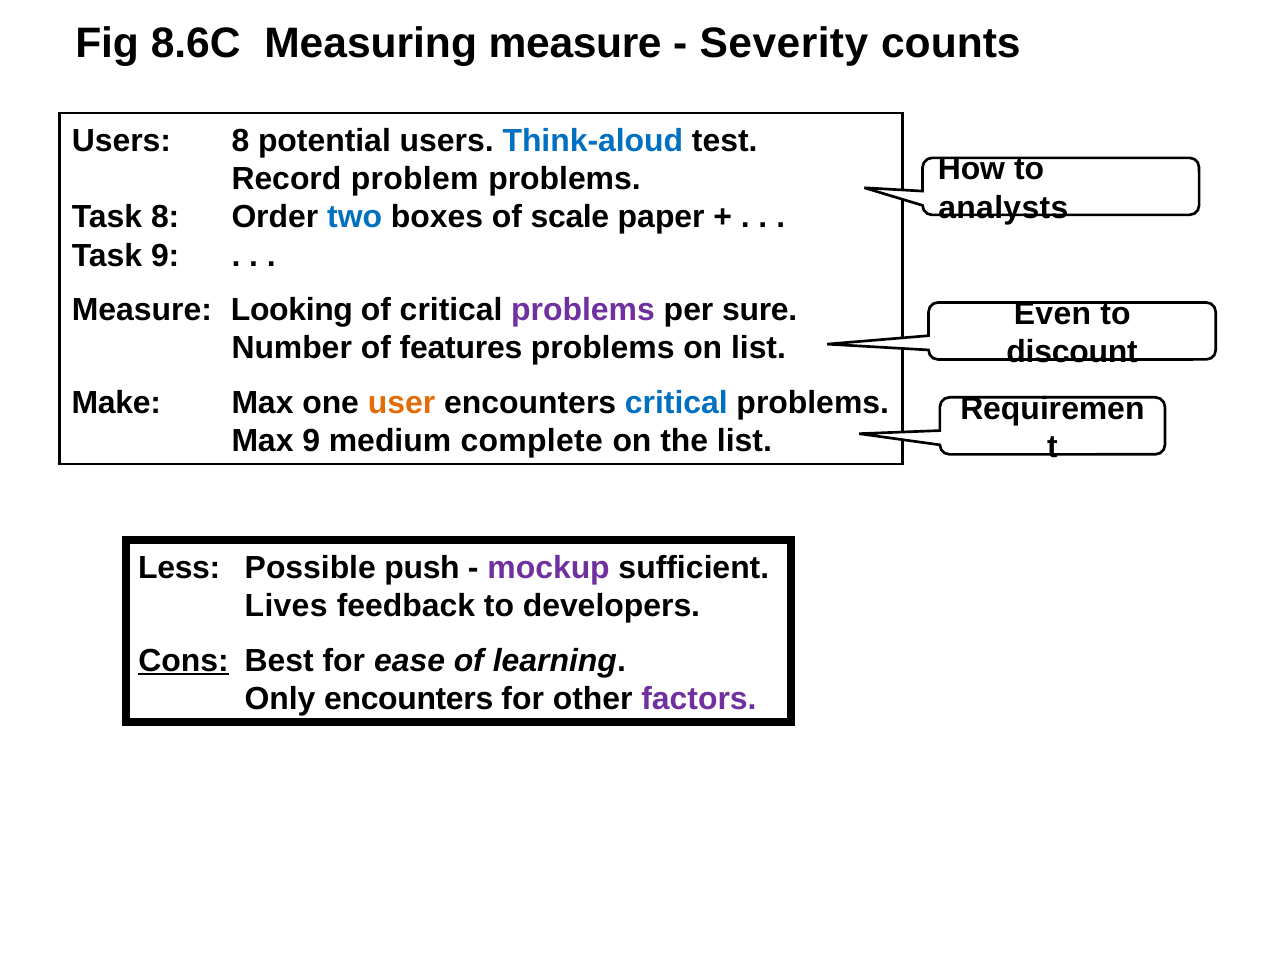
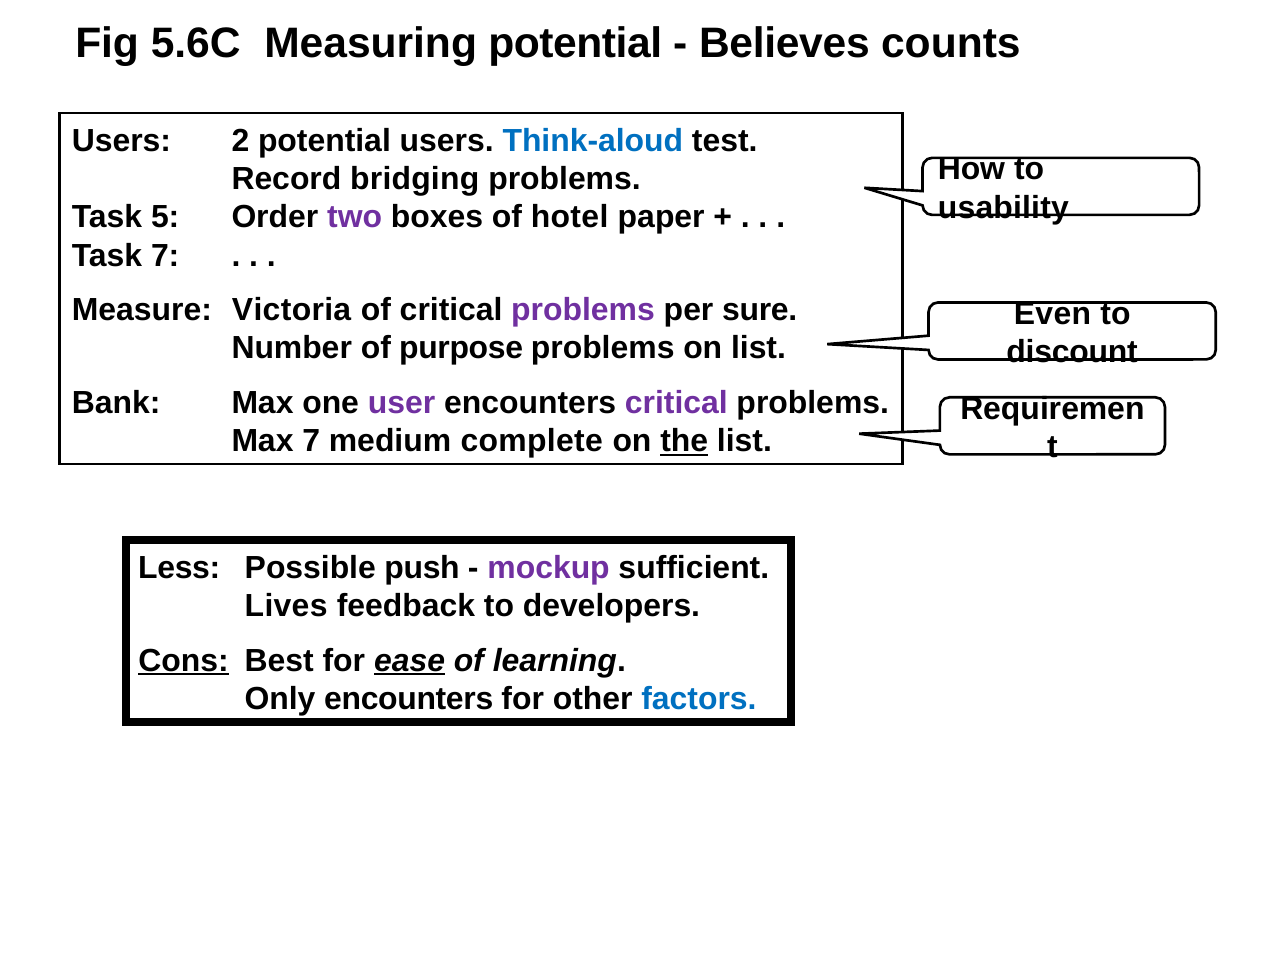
8.6C: 8.6C -> 5.6C
Measuring measure: measure -> potential
Severity: Severity -> Believes
Users 8: 8 -> 2
problem: problem -> bridging
analysts: analysts -> usability
Task 8: 8 -> 5
two colour: blue -> purple
scale: scale -> hotel
Task 9: 9 -> 7
Looking: Looking -> Victoria
features: features -> purpose
Make: Make -> Bank
user colour: orange -> purple
critical at (676, 403) colour: blue -> purple
Max 9: 9 -> 7
the underline: none -> present
ease underline: none -> present
factors colour: purple -> blue
